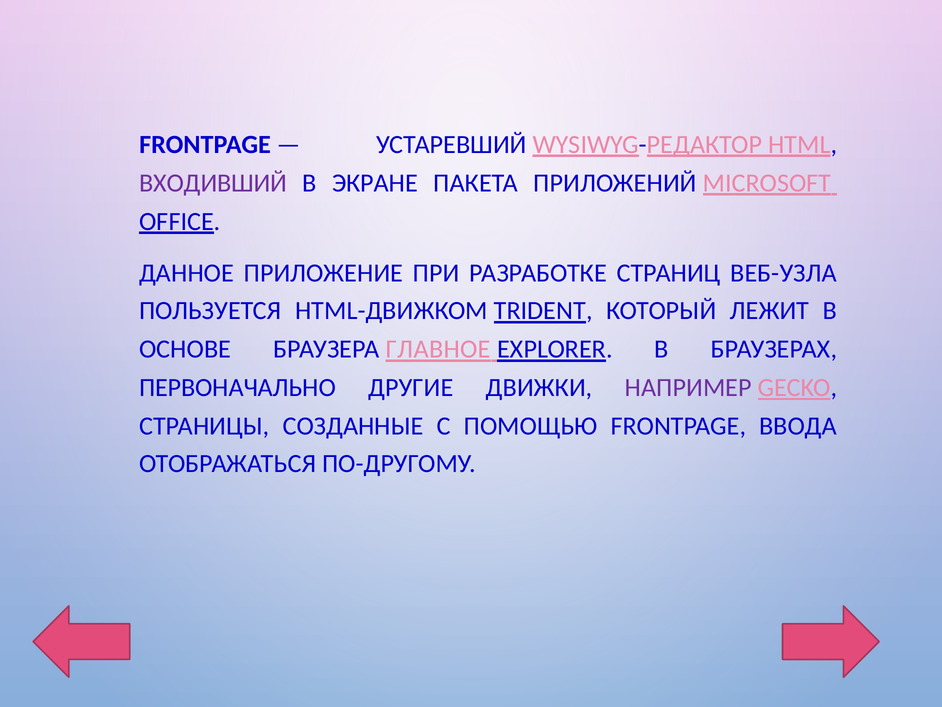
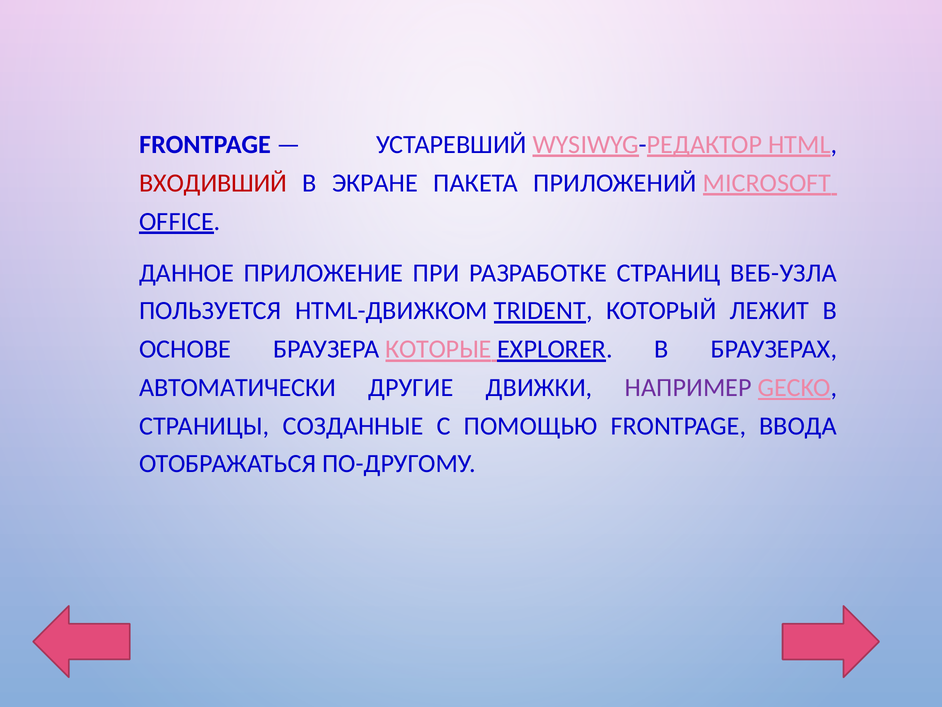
ВХОДИВШИЙ colour: purple -> red
ГЛАВНОЕ: ГЛАВНОЕ -> КОТОРЫЕ
ПЕРВОНАЧАЛЬНО: ПЕРВОНАЧАЛЬНО -> АВТОМАТИЧЕСКИ
